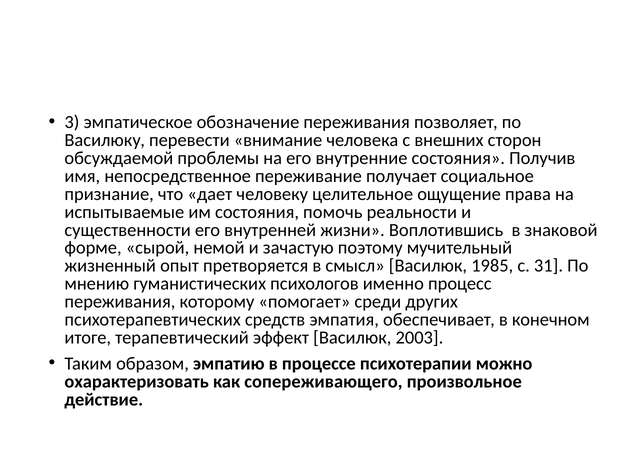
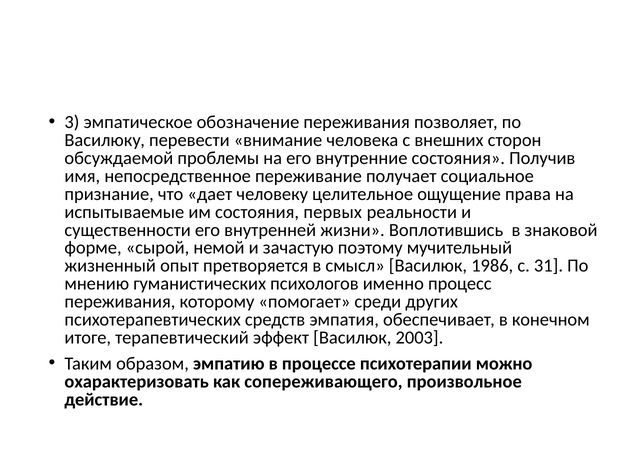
помочь: помочь -> первых
1985: 1985 -> 1986
